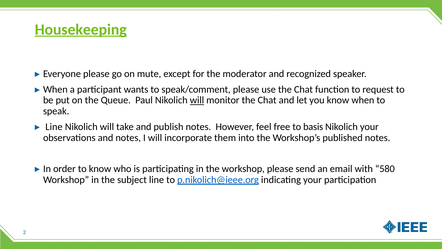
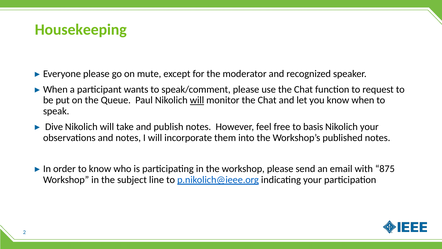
Housekeeping underline: present -> none
Line at (54, 127): Line -> Dive
580: 580 -> 875
